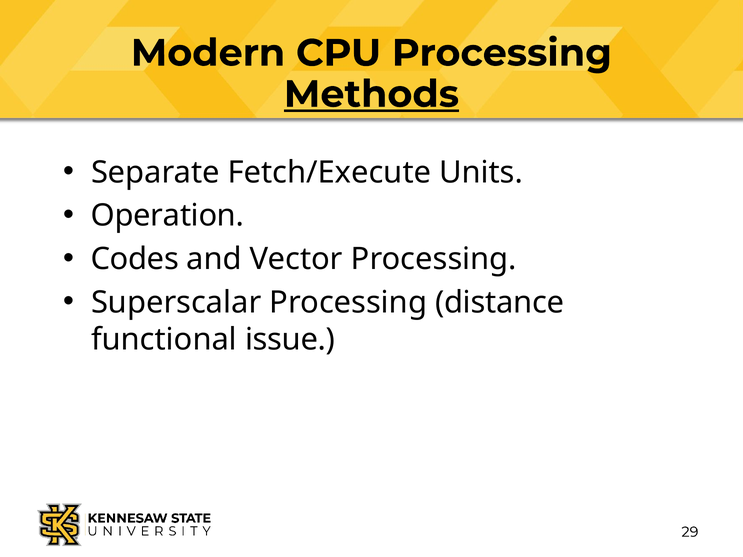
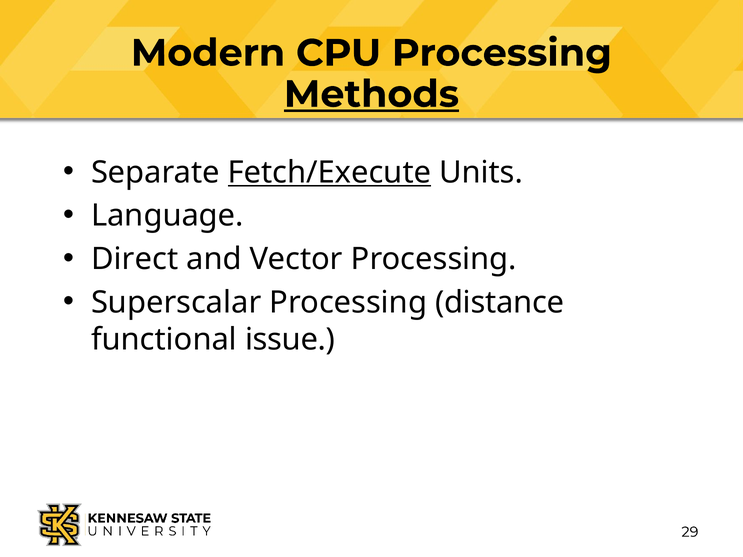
Fetch/Execute underline: none -> present
Operation: Operation -> Language
Codes: Codes -> Direct
